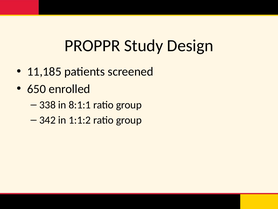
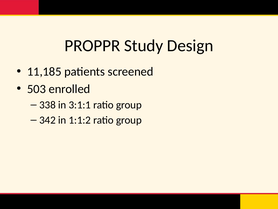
650: 650 -> 503
8:1:1: 8:1:1 -> 3:1:1
